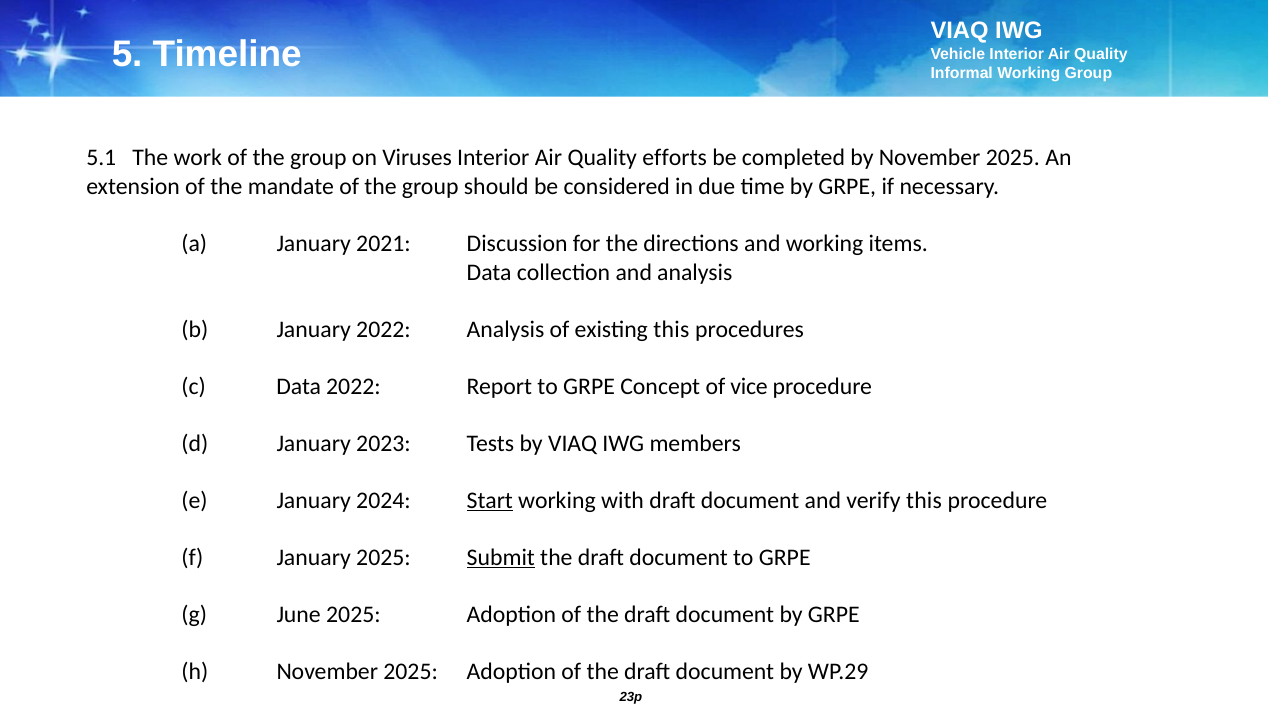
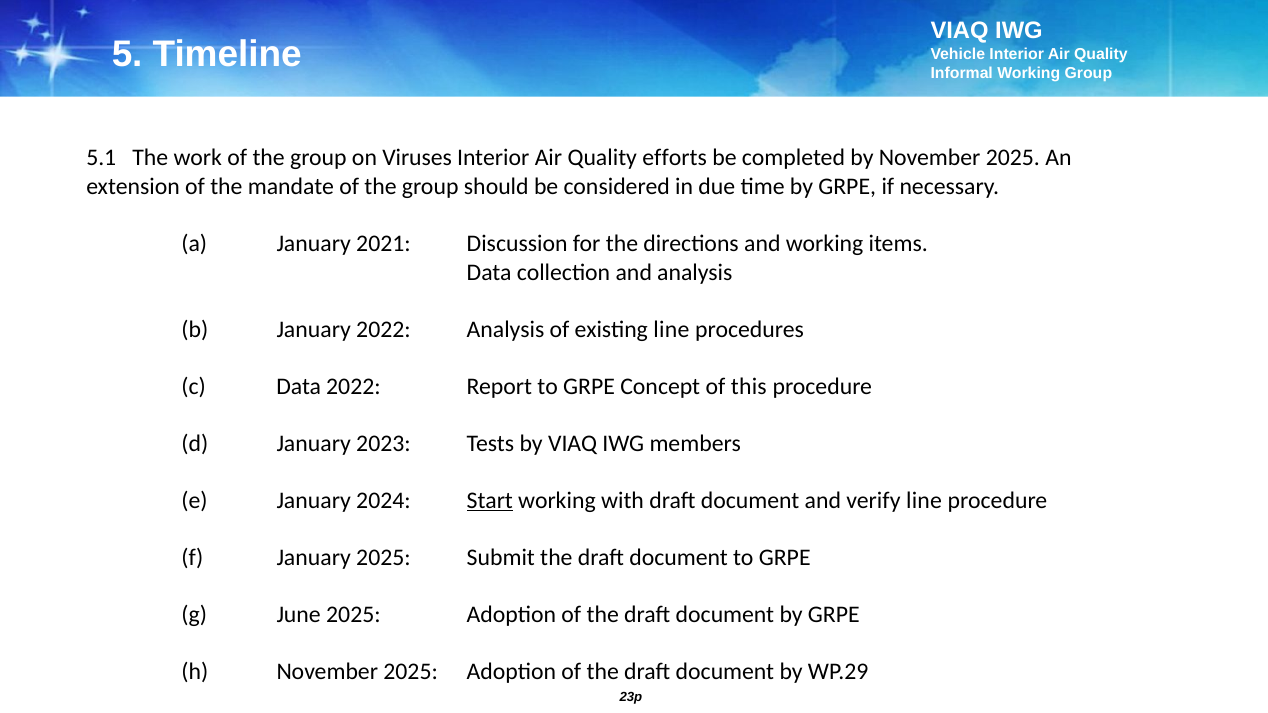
existing this: this -> line
vice: vice -> this
verify this: this -> line
Submit underline: present -> none
